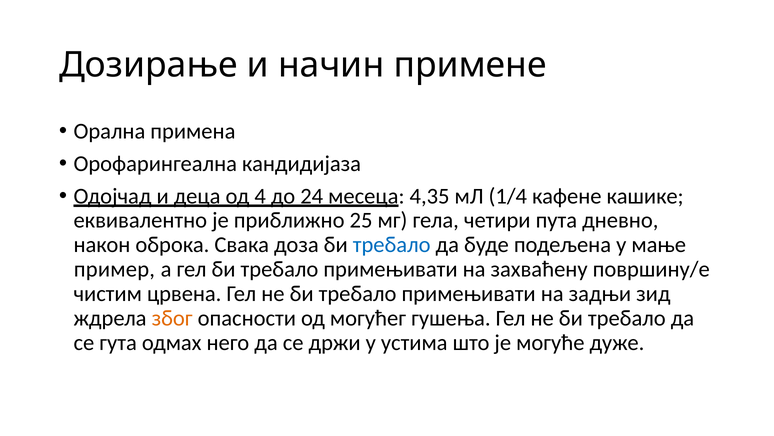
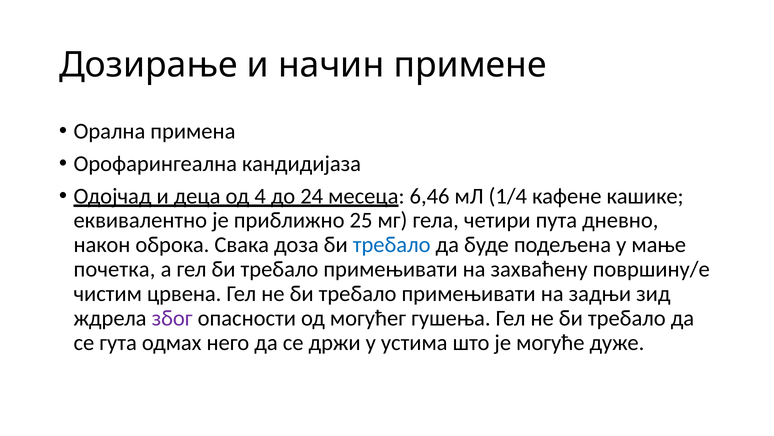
4,35: 4,35 -> 6,46
пример: пример -> почетка
због colour: orange -> purple
